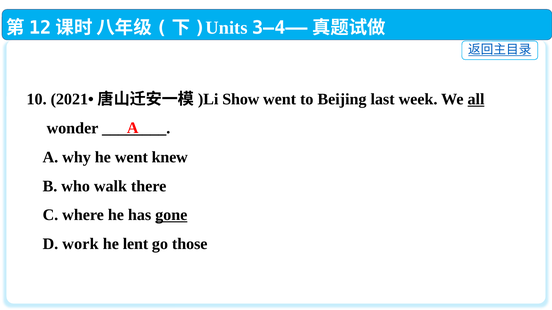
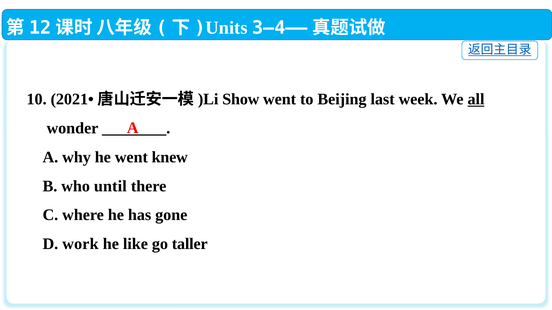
walk: walk -> until
gone underline: present -> none
lent: lent -> like
those: those -> taller
